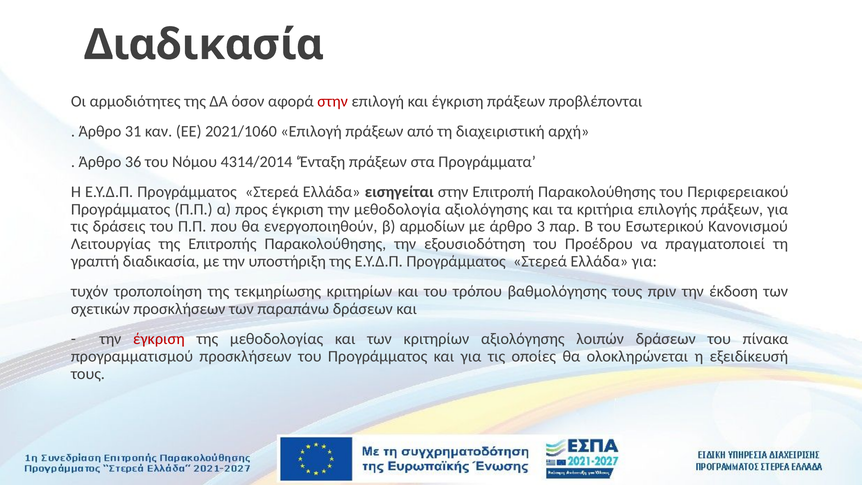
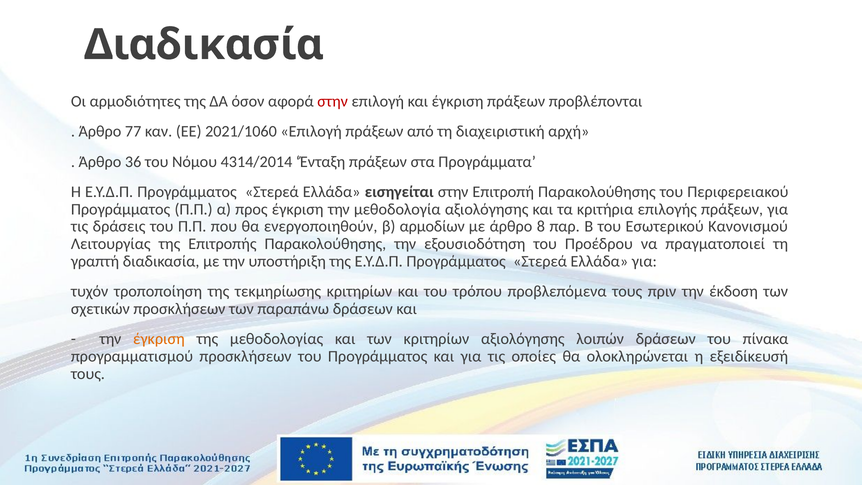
31: 31 -> 77
3: 3 -> 8
βαθμολόγησης: βαθμολόγησης -> προβλεπόμενα
έγκριση at (159, 339) colour: red -> orange
